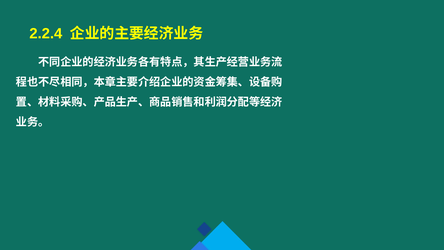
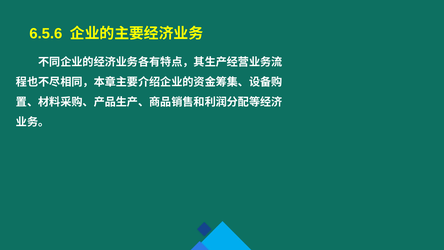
2.2.4: 2.2.4 -> 6.5.6
